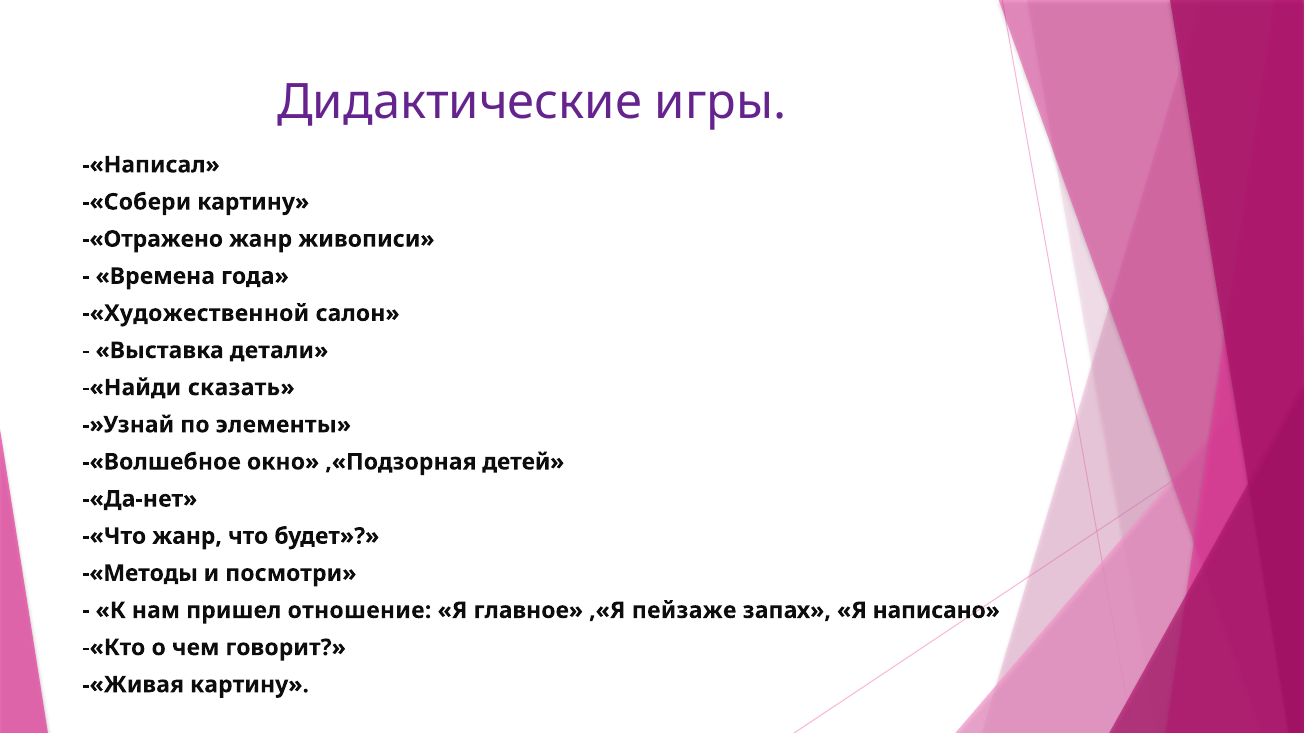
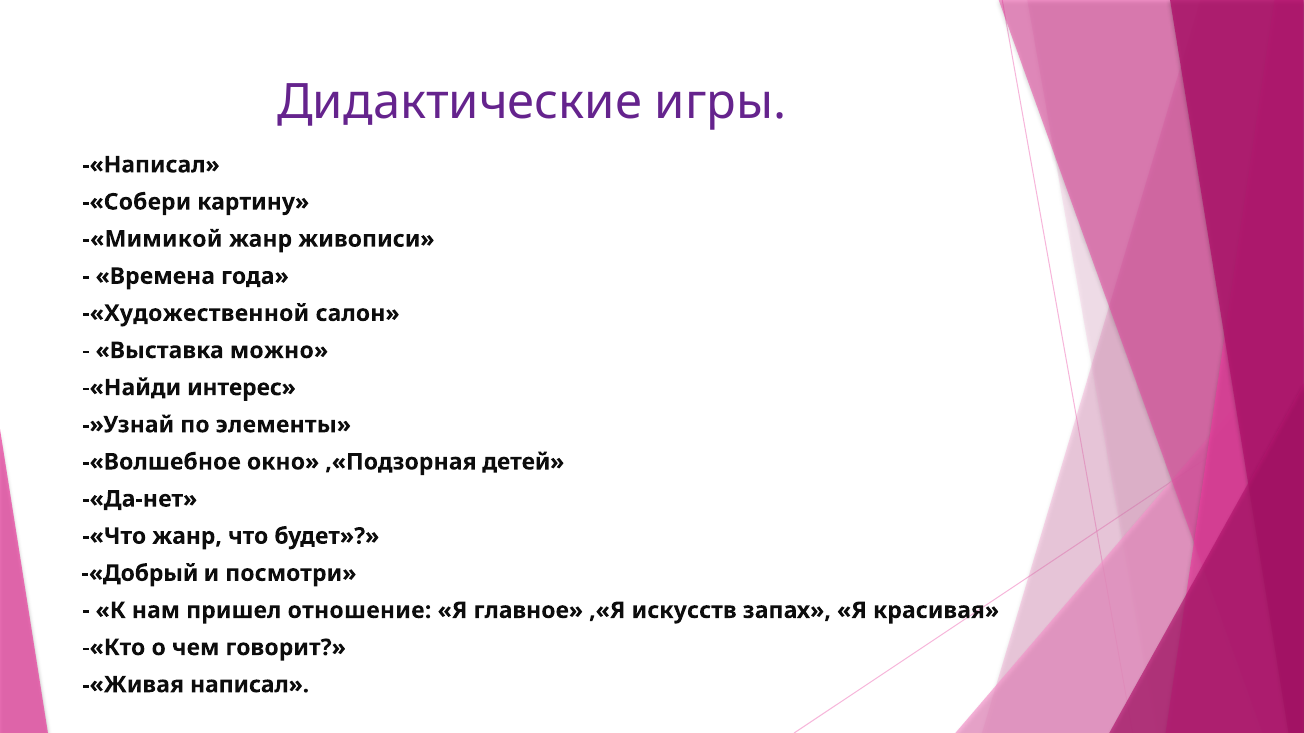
-«Отражено: -«Отражено -> -«Мимикой
детали: детали -> можно
сказать: сказать -> интерес
-«Методы: -«Методы -> -«Добрый
пейзаже: пейзаже -> искусств
написано: написано -> красивая
-«Живая картину: картину -> написал
